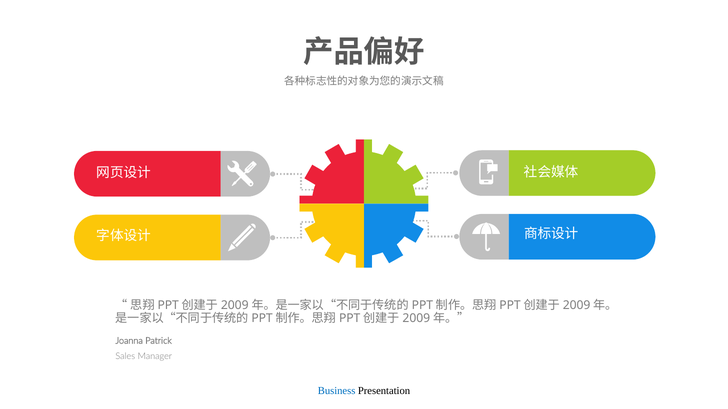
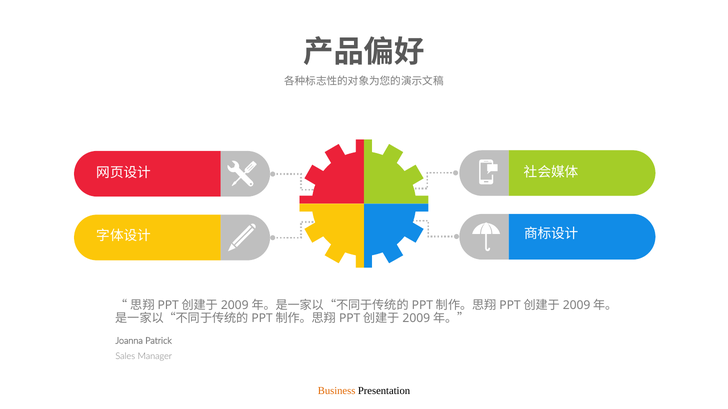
Business colour: blue -> orange
